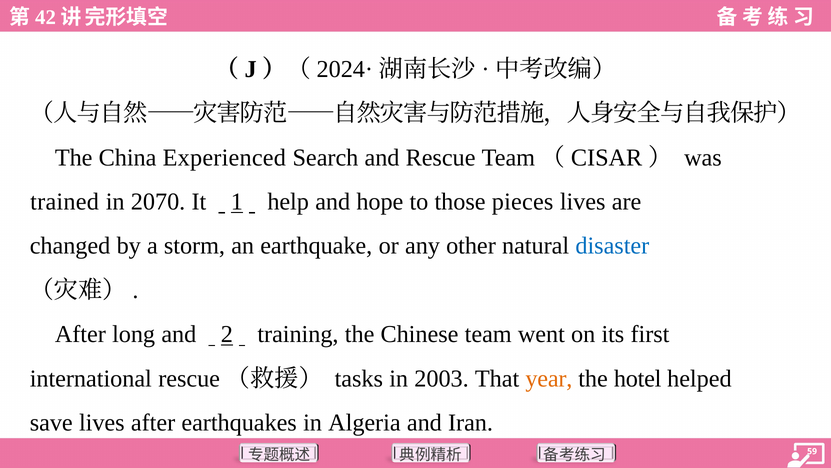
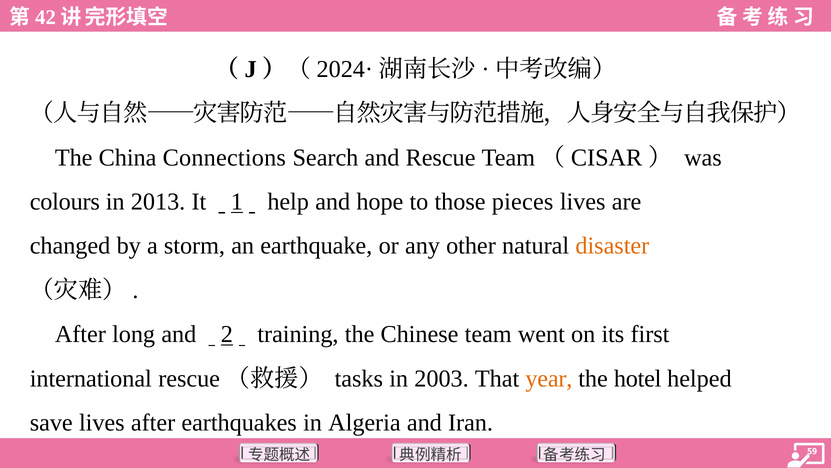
Experienced: Experienced -> Connections
trained: trained -> colours
2070: 2070 -> 2013
disaster colour: blue -> orange
